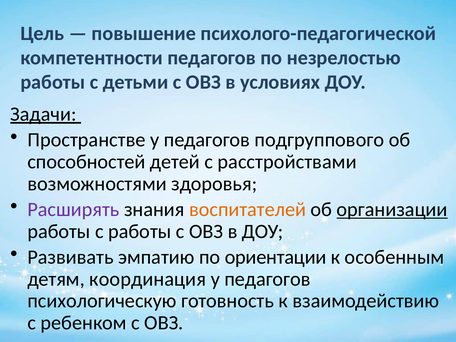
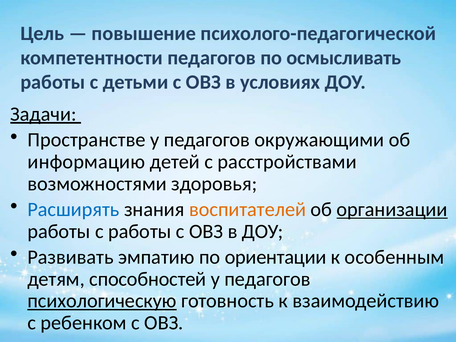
незрелостью: незрелостью -> осмысливать
подгруппового: подгруппового -> окружающими
способностей: способностей -> информацию
Расширять colour: purple -> blue
координация: координация -> способностей
психологическую underline: none -> present
